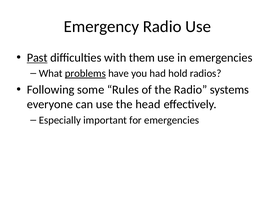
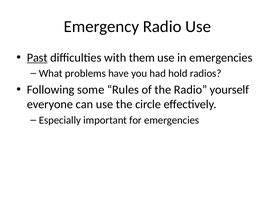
problems underline: present -> none
systems: systems -> yourself
head: head -> circle
